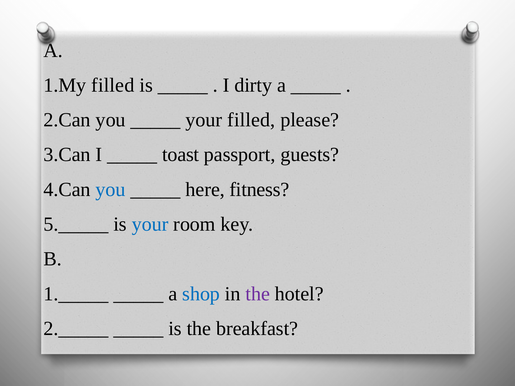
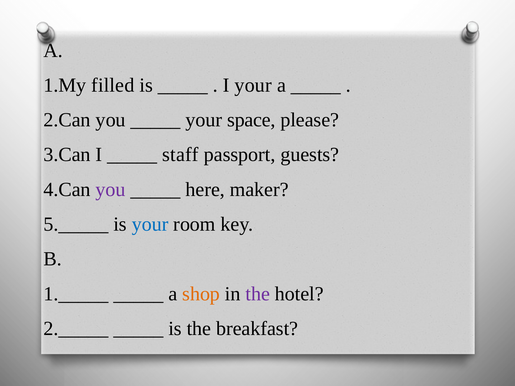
I dirty: dirty -> your
your filled: filled -> space
toast: toast -> staff
you at (111, 190) colour: blue -> purple
fitness: fitness -> maker
shop colour: blue -> orange
